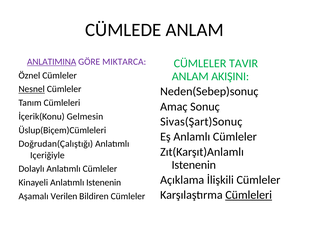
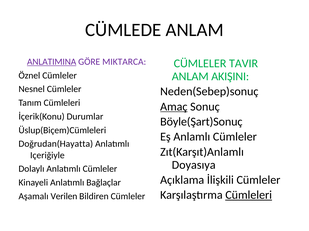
Nesnel underline: present -> none
Amaç underline: none -> present
Gelmesin: Gelmesin -> Durumlar
Sivas(Şart)Sonuç: Sivas(Şart)Sonuç -> Böyle(Şart)Sonuç
Doğrudan(Çalıştığı: Doğrudan(Çalıştığı -> Doğrudan(Hayatta
Istenenin at (194, 165): Istenenin -> Doyasıya
Anlatımlı Istenenin: Istenenin -> Bağlaçlar
